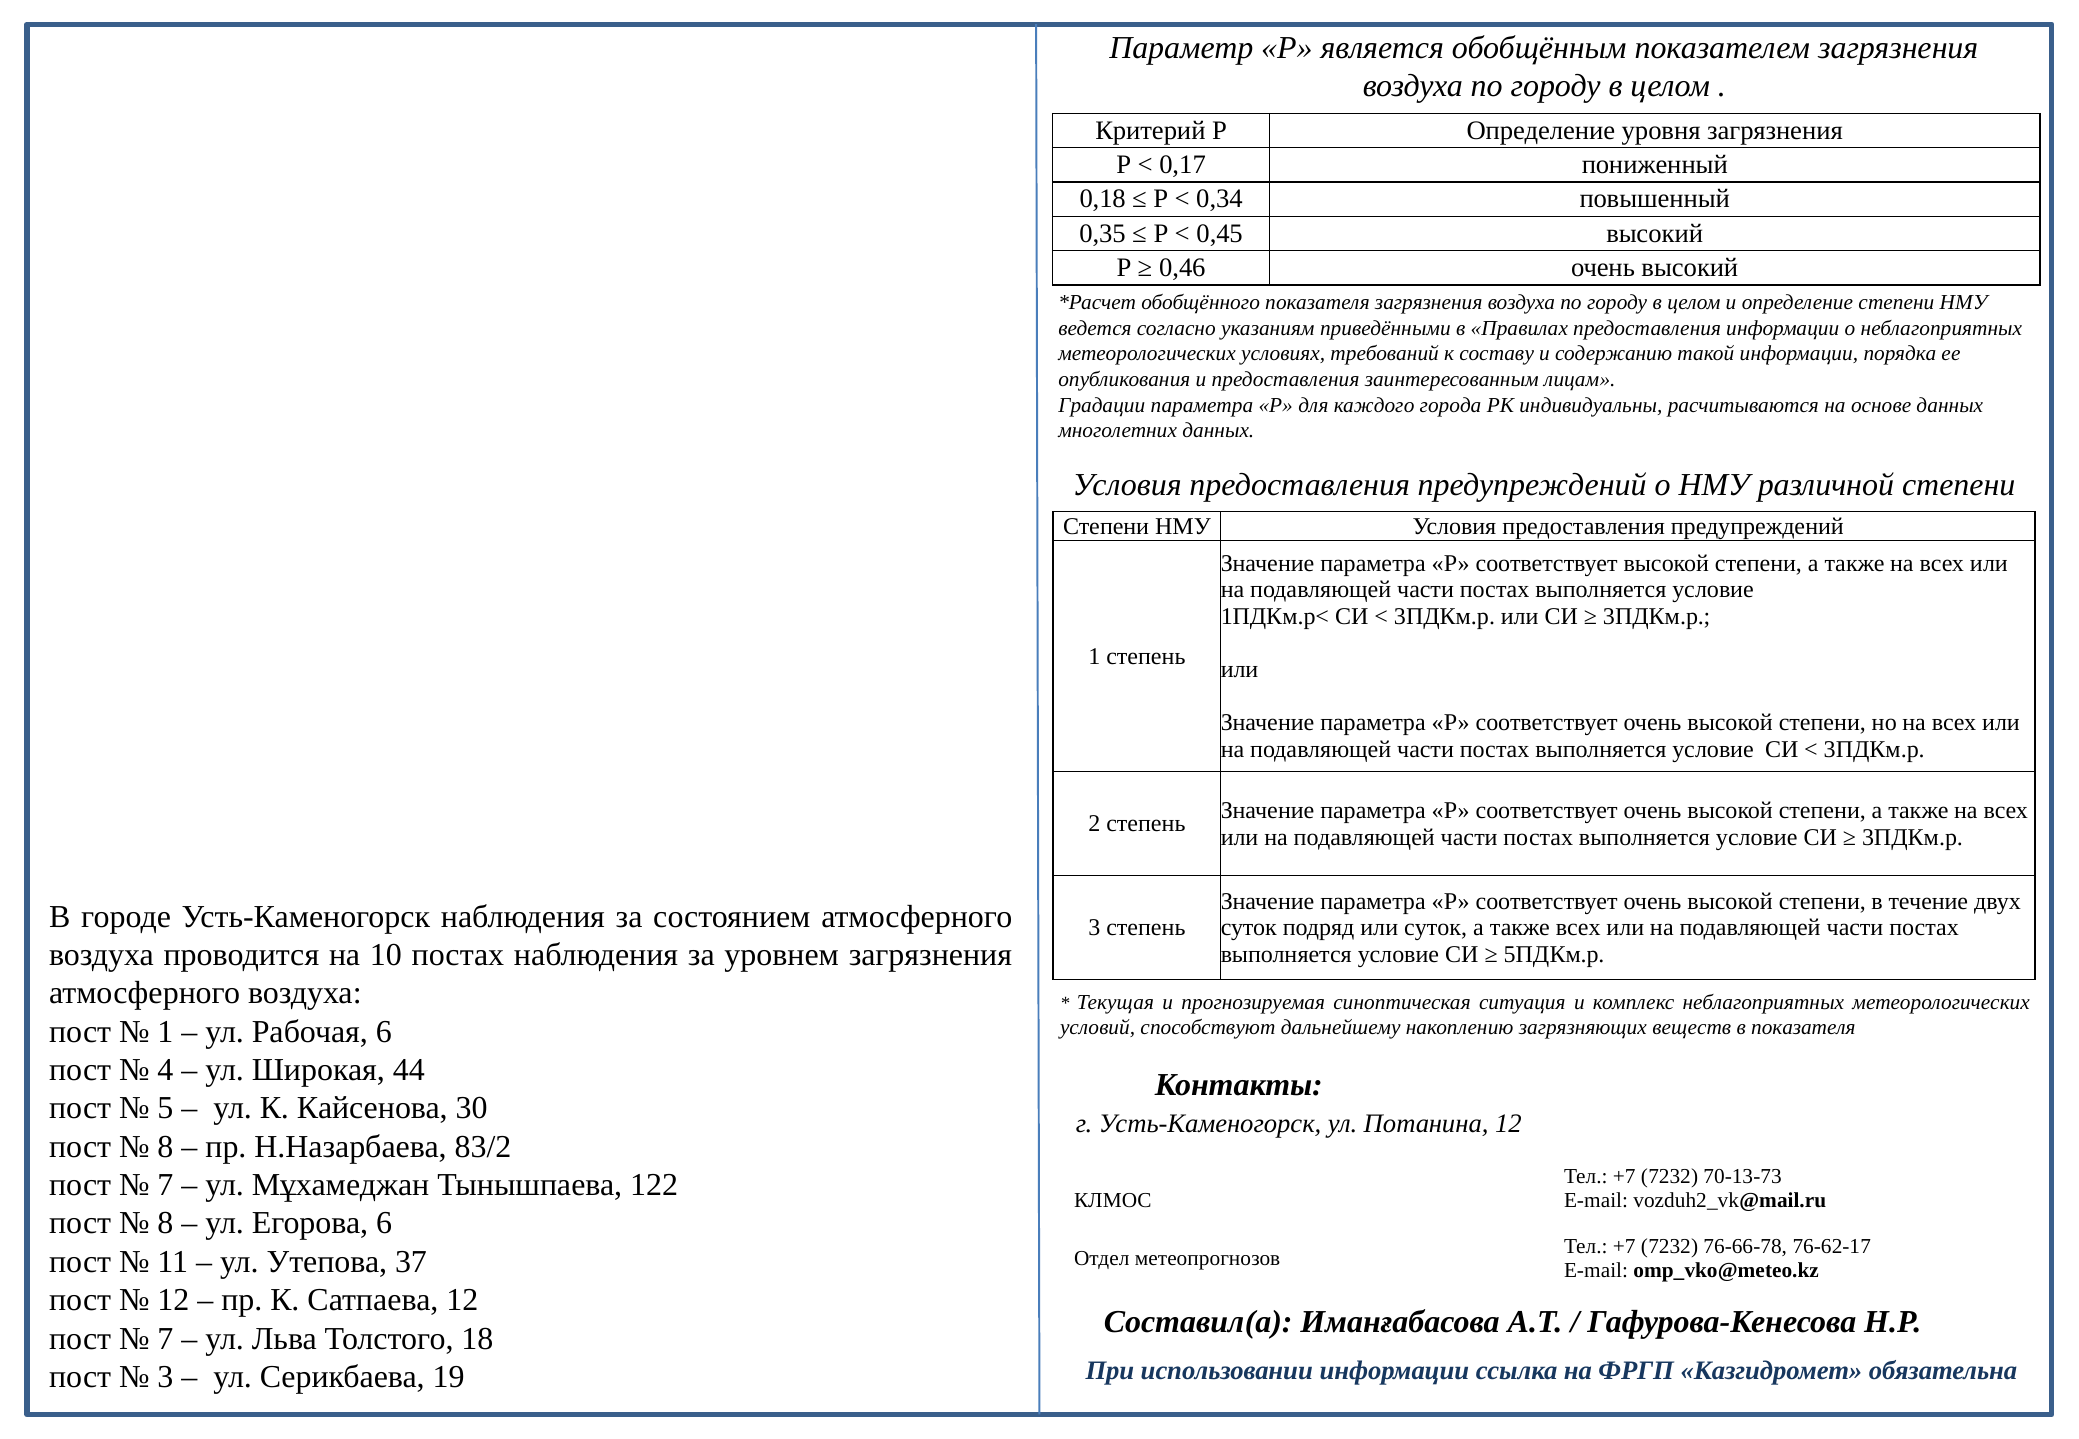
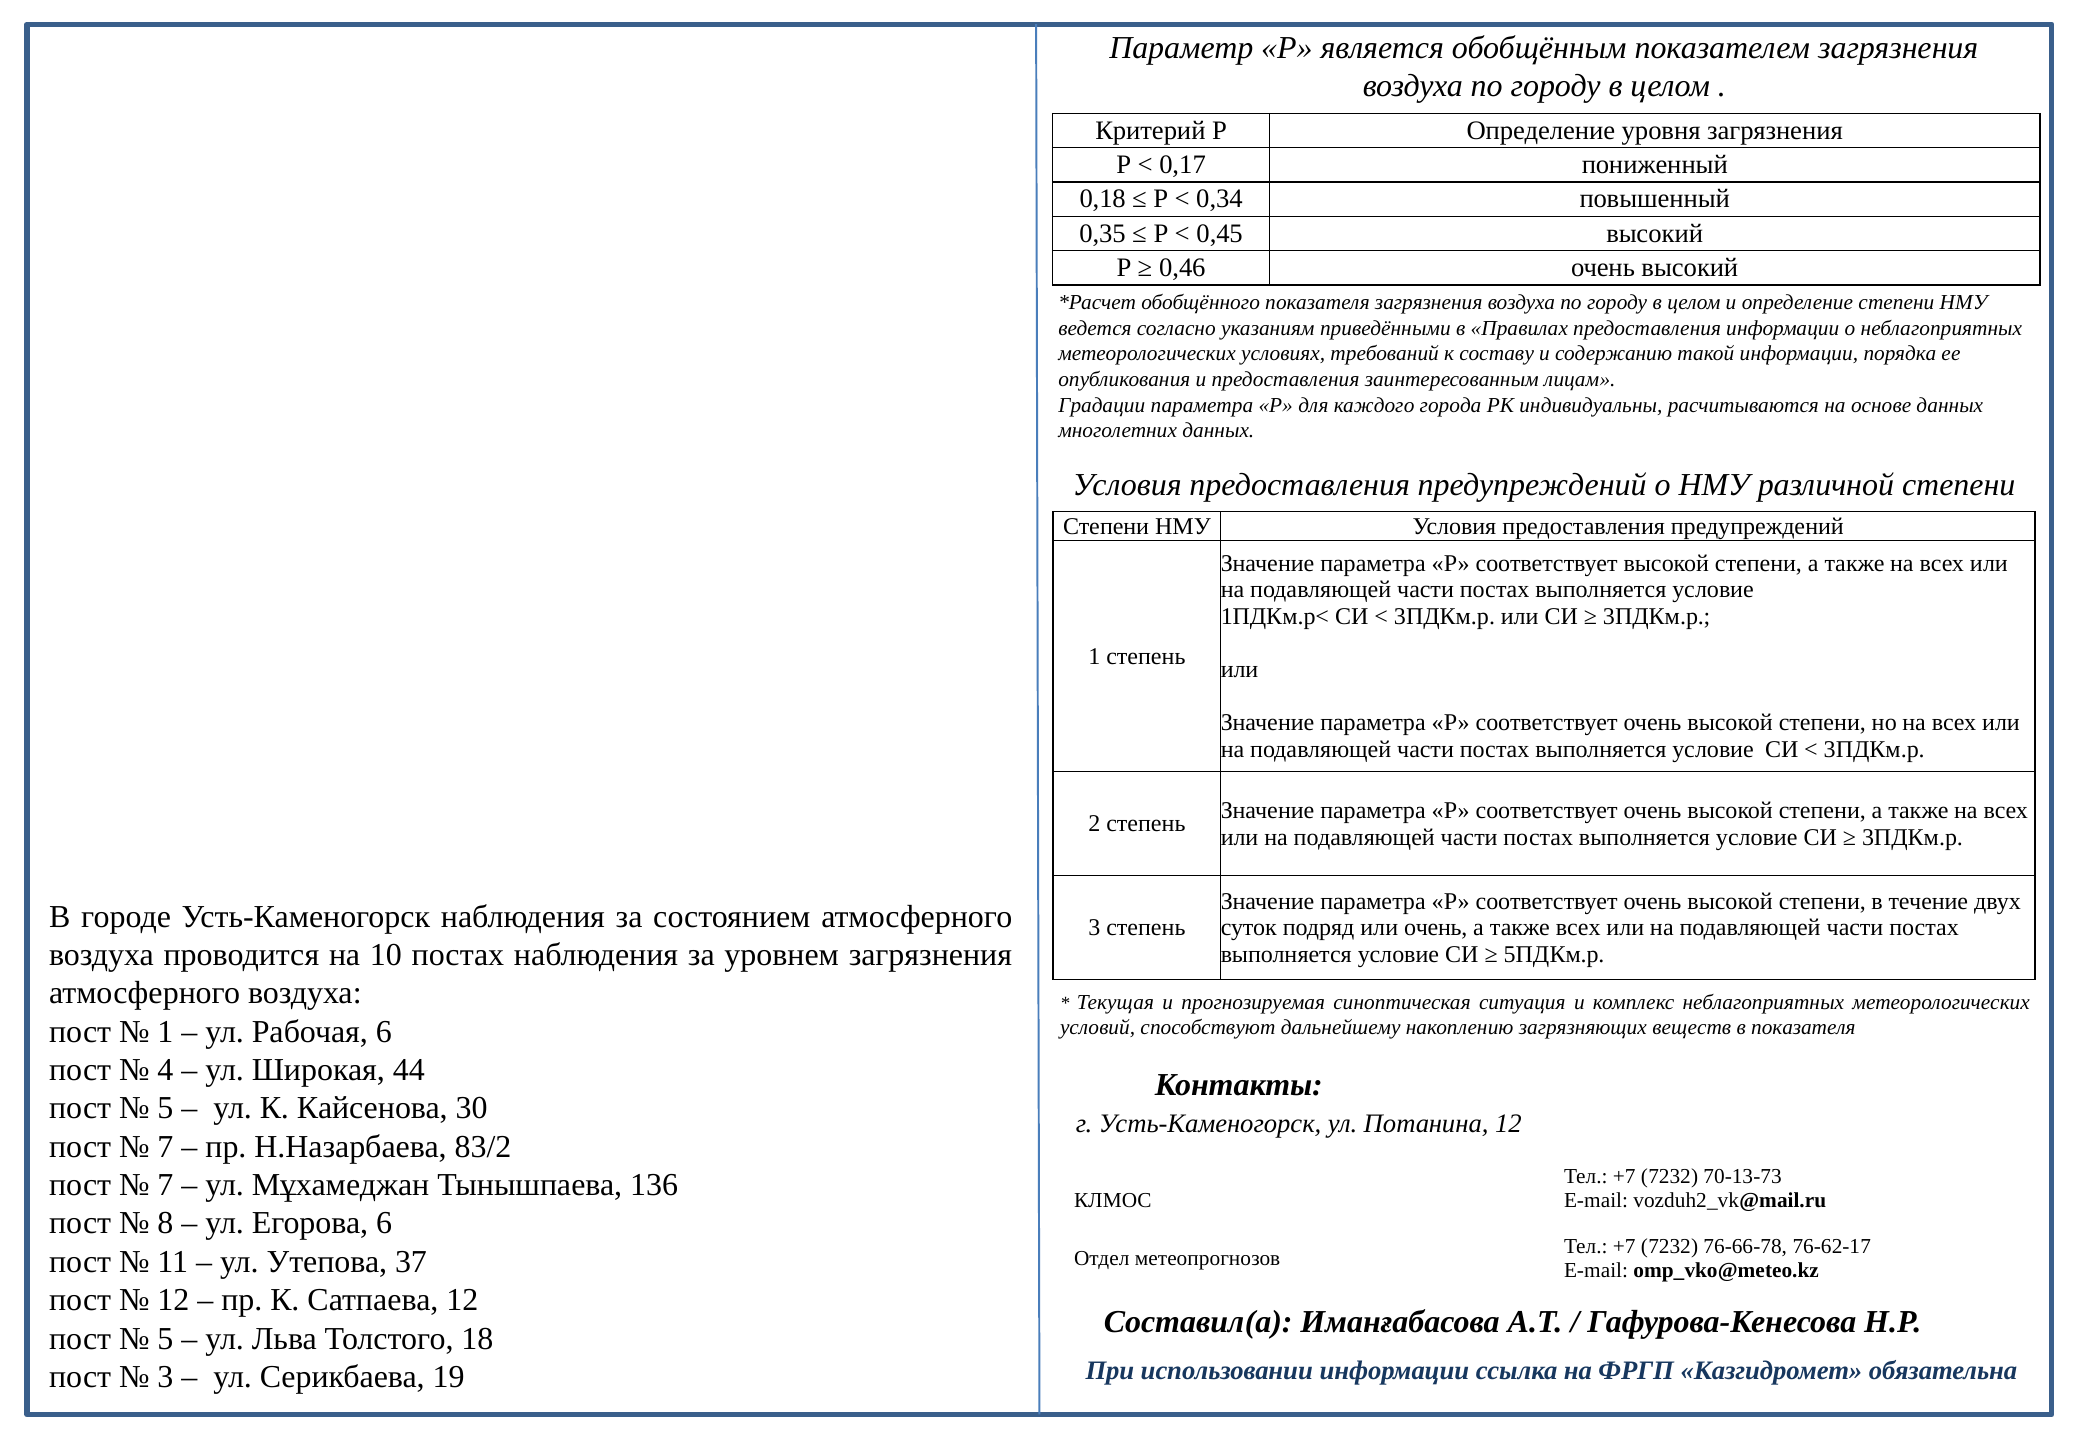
или суток: суток -> очень
8 at (165, 1147): 8 -> 7
122: 122 -> 136
7 at (165, 1339): 7 -> 5
